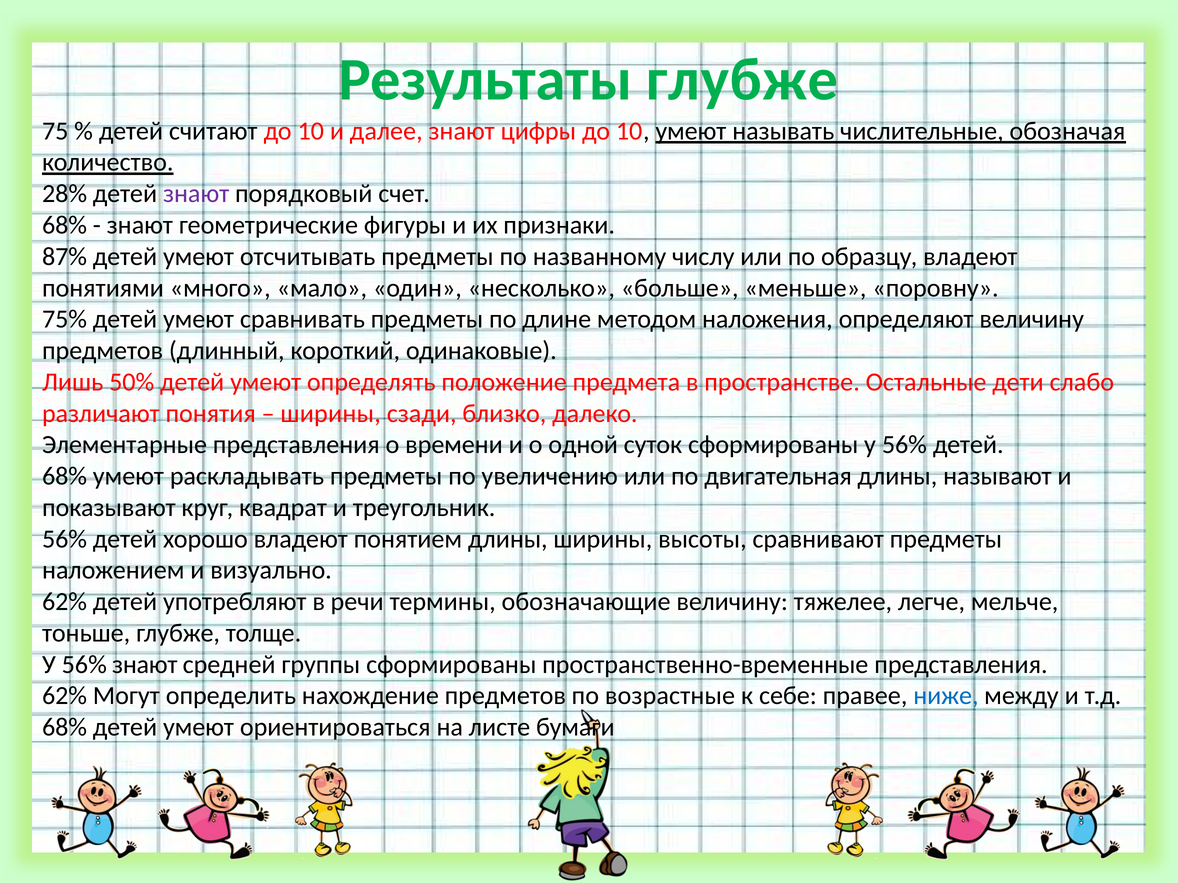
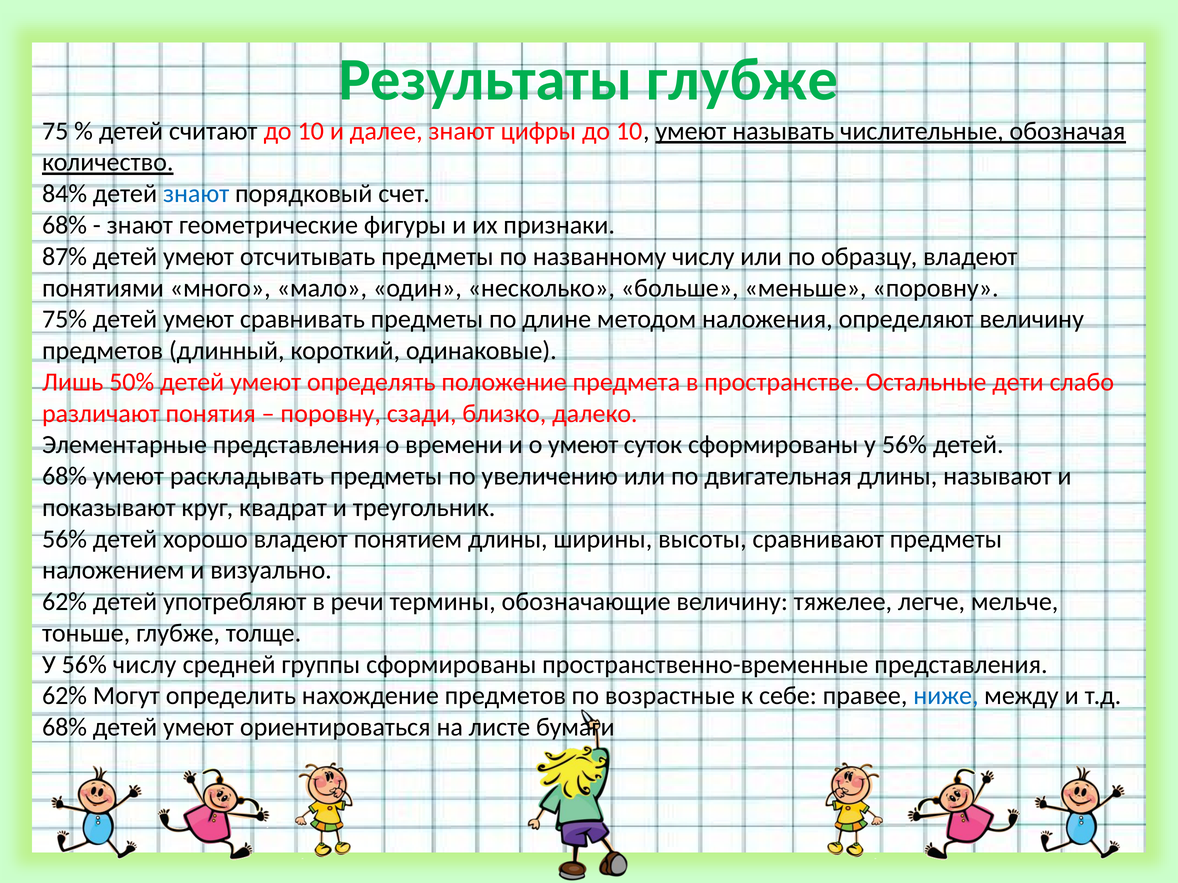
28%: 28% -> 84%
знают at (196, 194) colour: purple -> blue
ширины at (331, 414): ширины -> поровну
о одной: одной -> умеют
56% знают: знают -> числу
